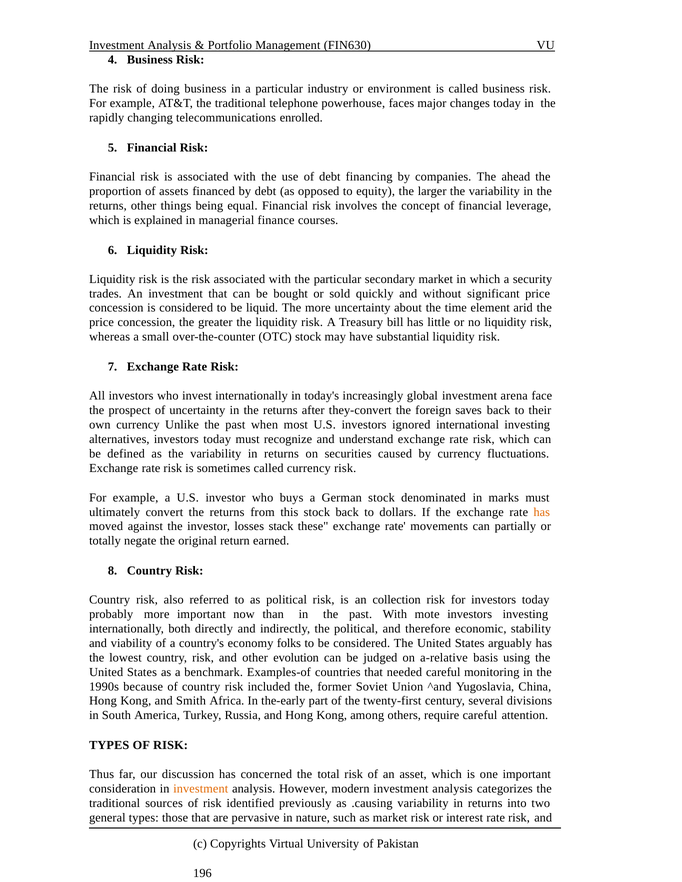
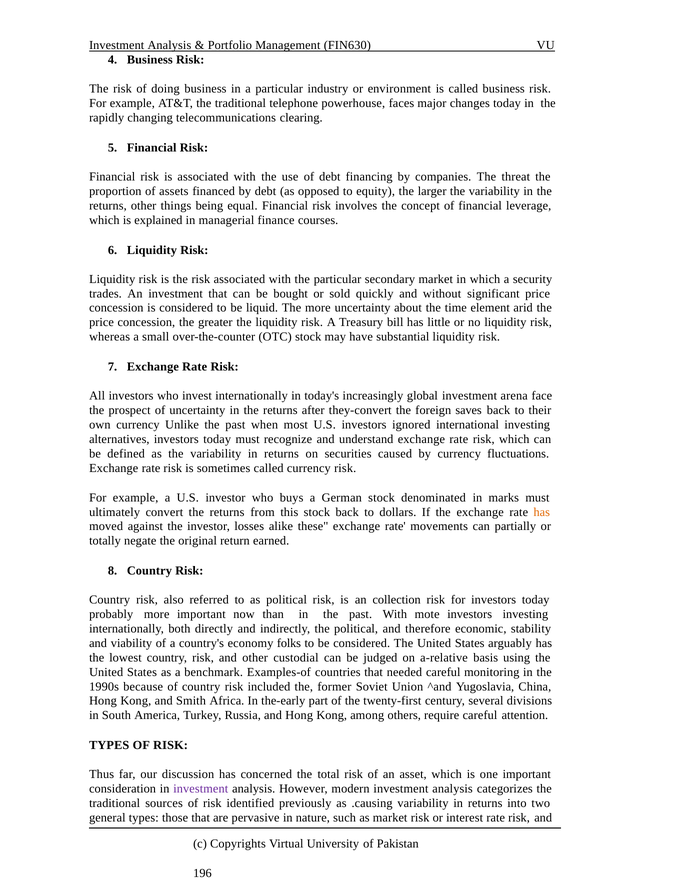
enrolled: enrolled -> clearing
ahead: ahead -> threat
stack: stack -> alike
evolution: evolution -> custodial
investment at (201, 789) colour: orange -> purple
